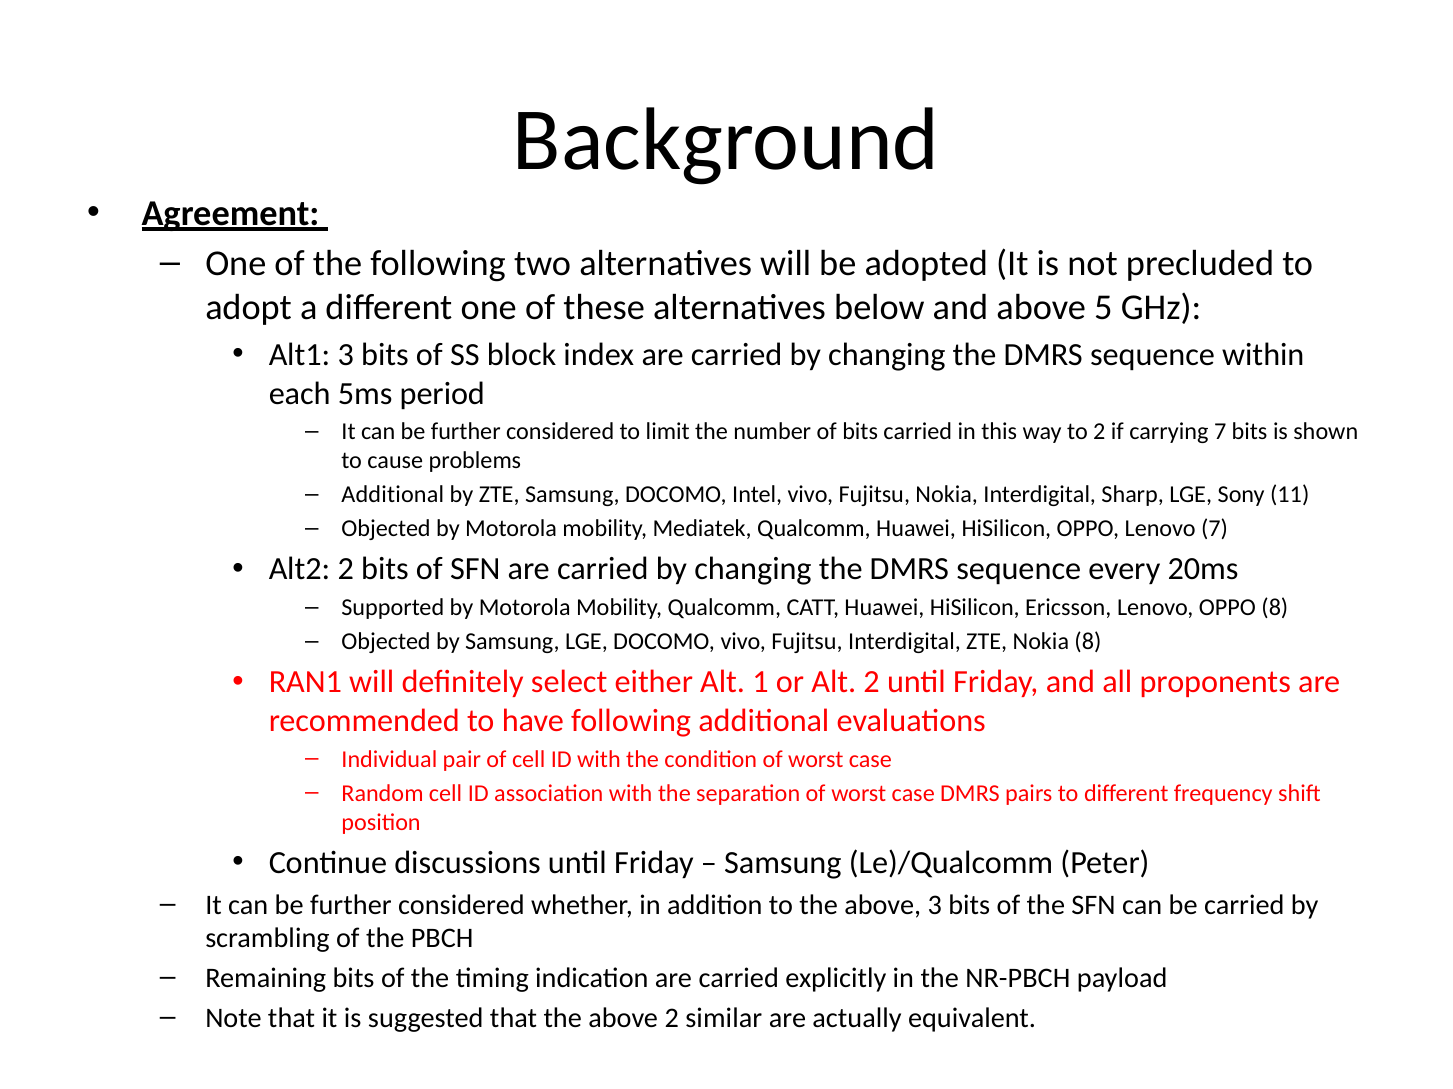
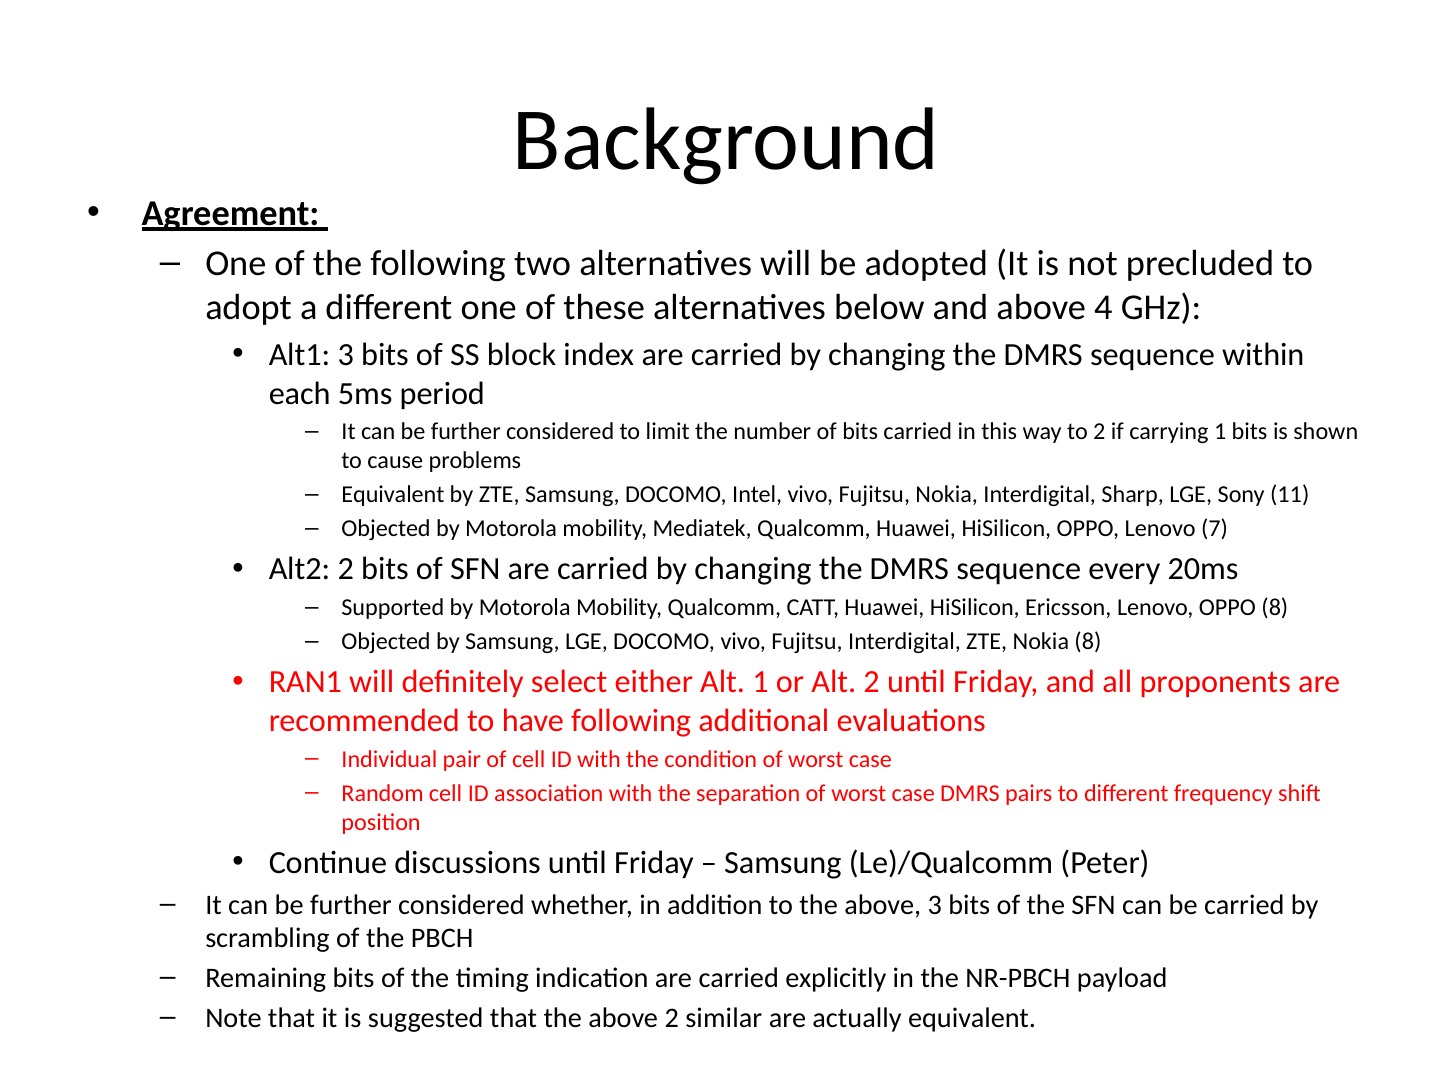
5: 5 -> 4
carrying 7: 7 -> 1
Additional at (393, 495): Additional -> Equivalent
